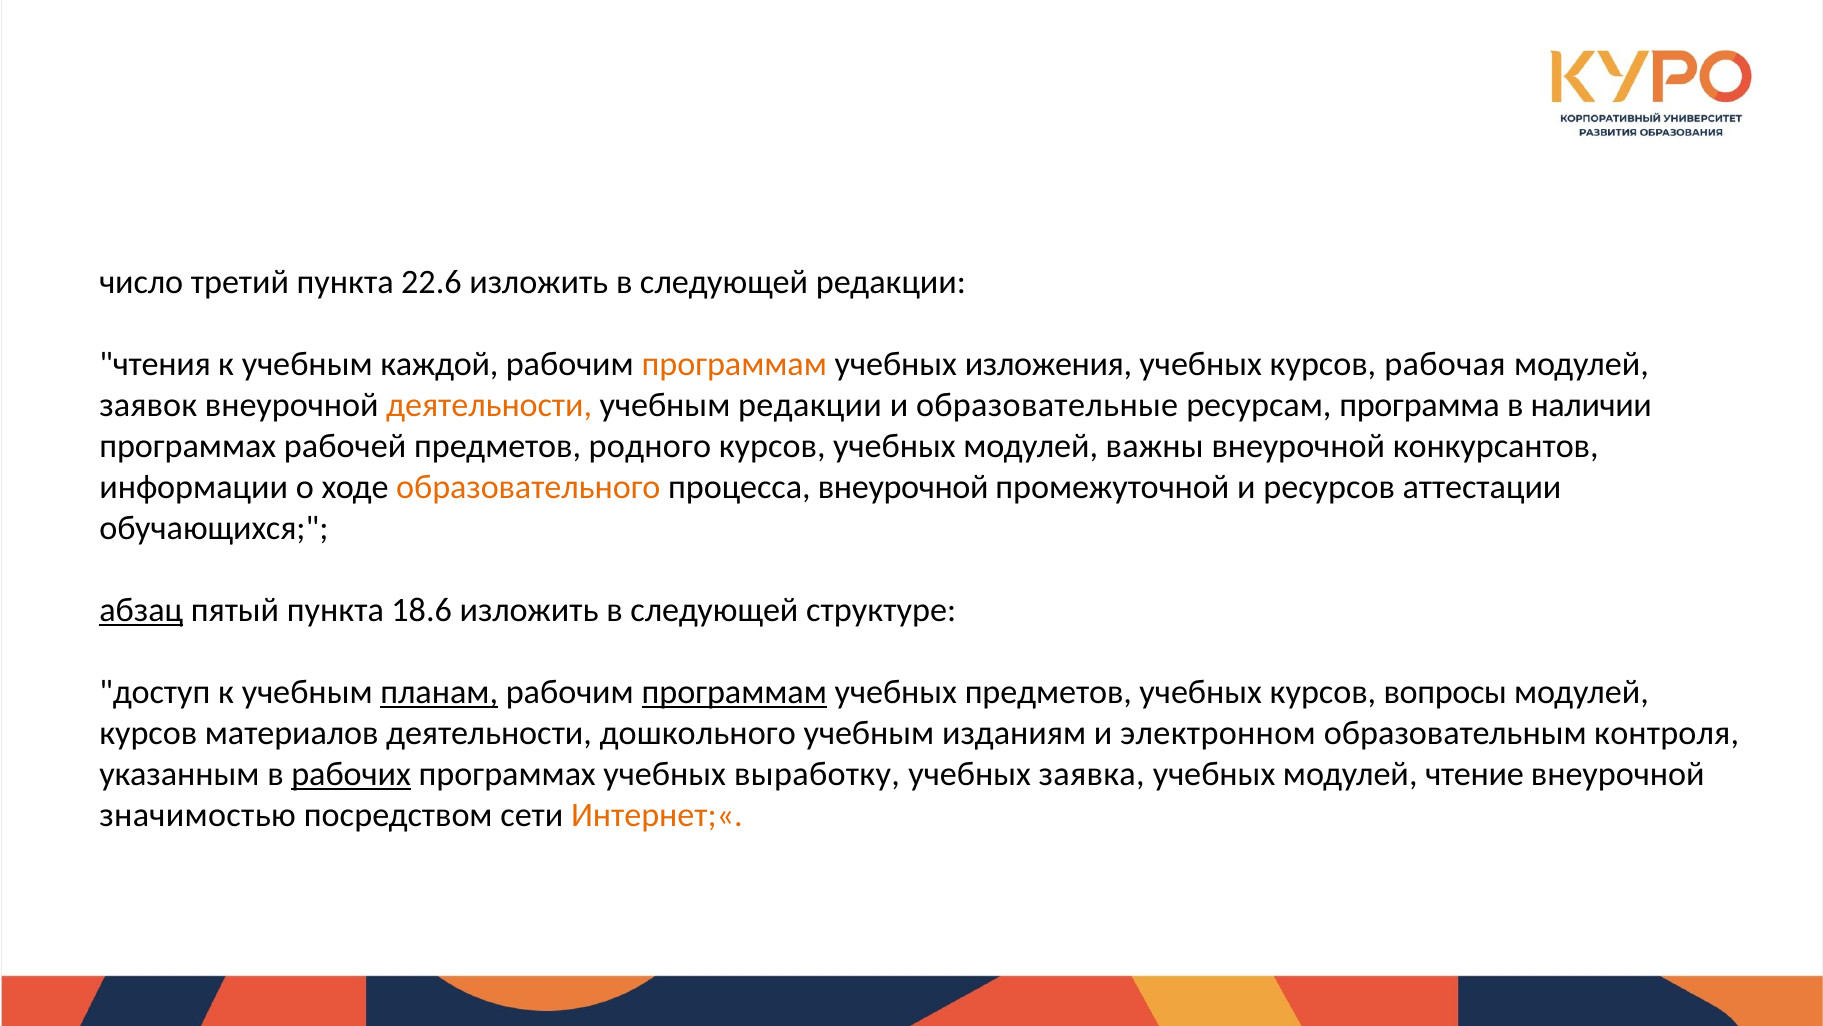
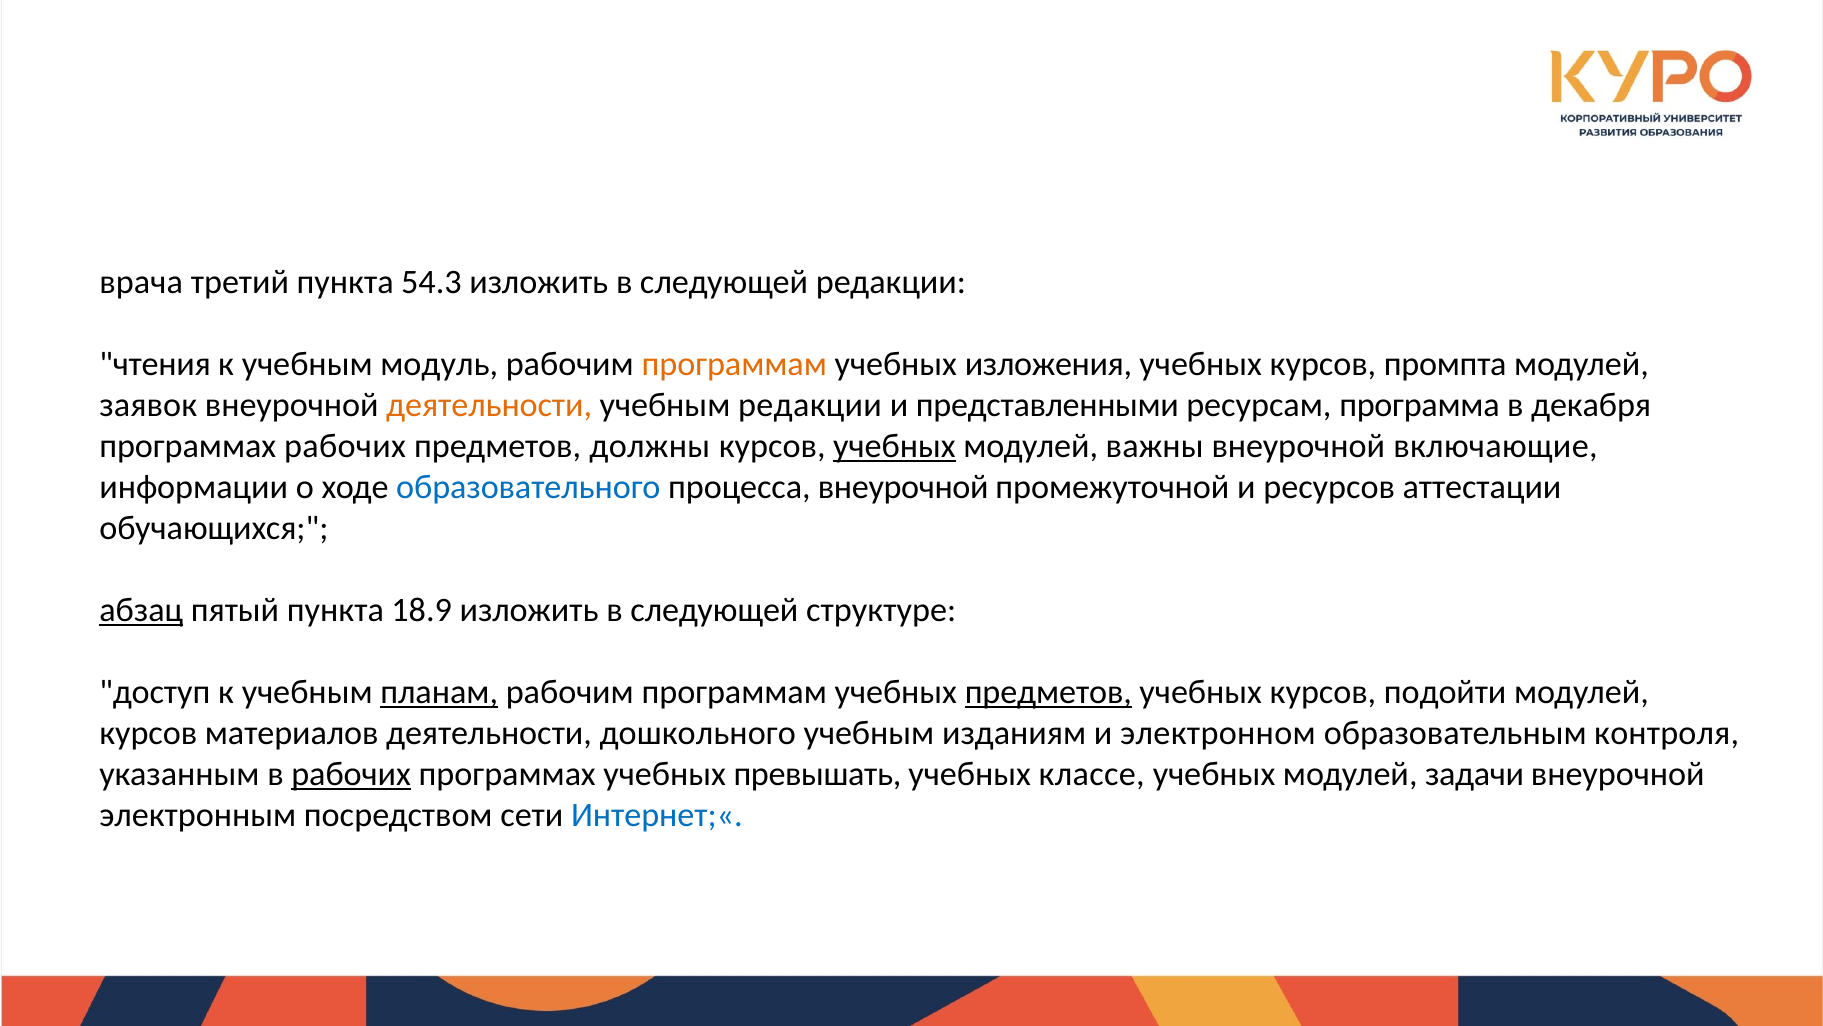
число: число -> врача
22.6: 22.6 -> 54.3
каждой: каждой -> модуль
рабочая: рабочая -> промпта
образовательные: образовательные -> представленными
наличии: наличии -> декабря
программах рабочей: рабочей -> рабочих
родного: родного -> должны
учебных at (894, 446) underline: none -> present
конкурсантов: конкурсантов -> включающие
образовательного colour: orange -> blue
18.6: 18.6 -> 18.9
программам at (734, 692) underline: present -> none
предметов at (1048, 692) underline: none -> present
вопросы: вопросы -> подойти
выработку: выработку -> превышать
заявка: заявка -> классе
чтение: чтение -> задачи
значимостью: значимостью -> электронным
Интернет;« colour: orange -> blue
